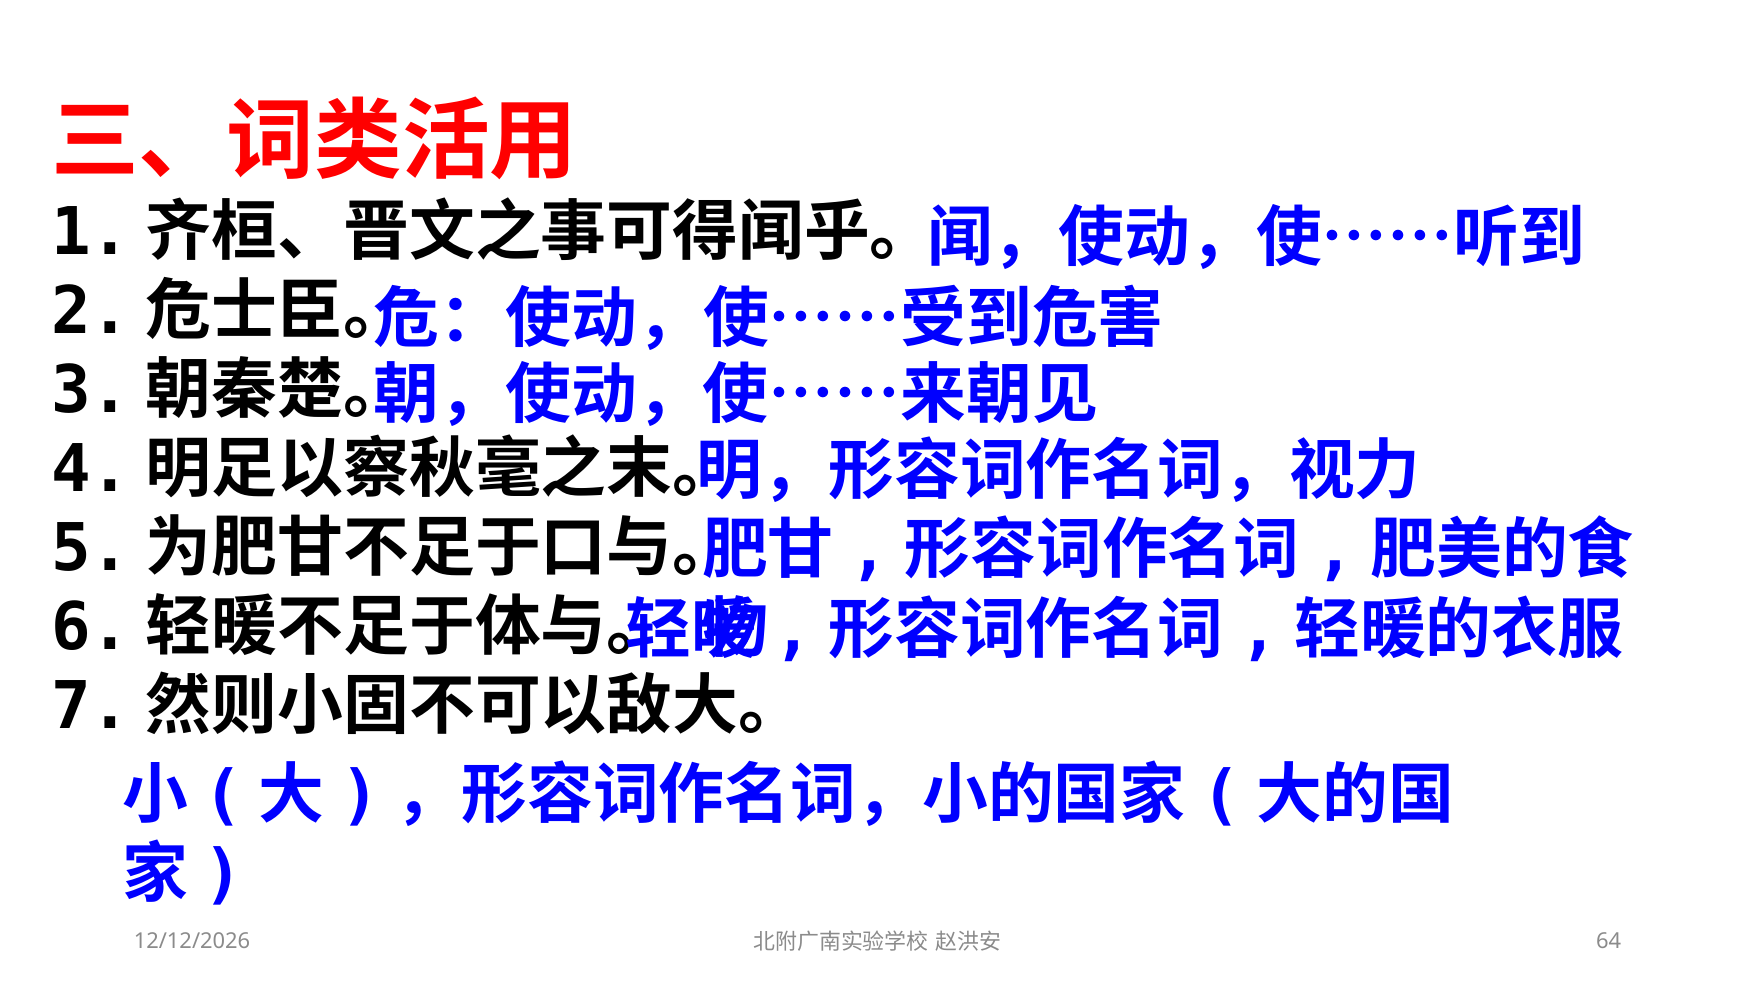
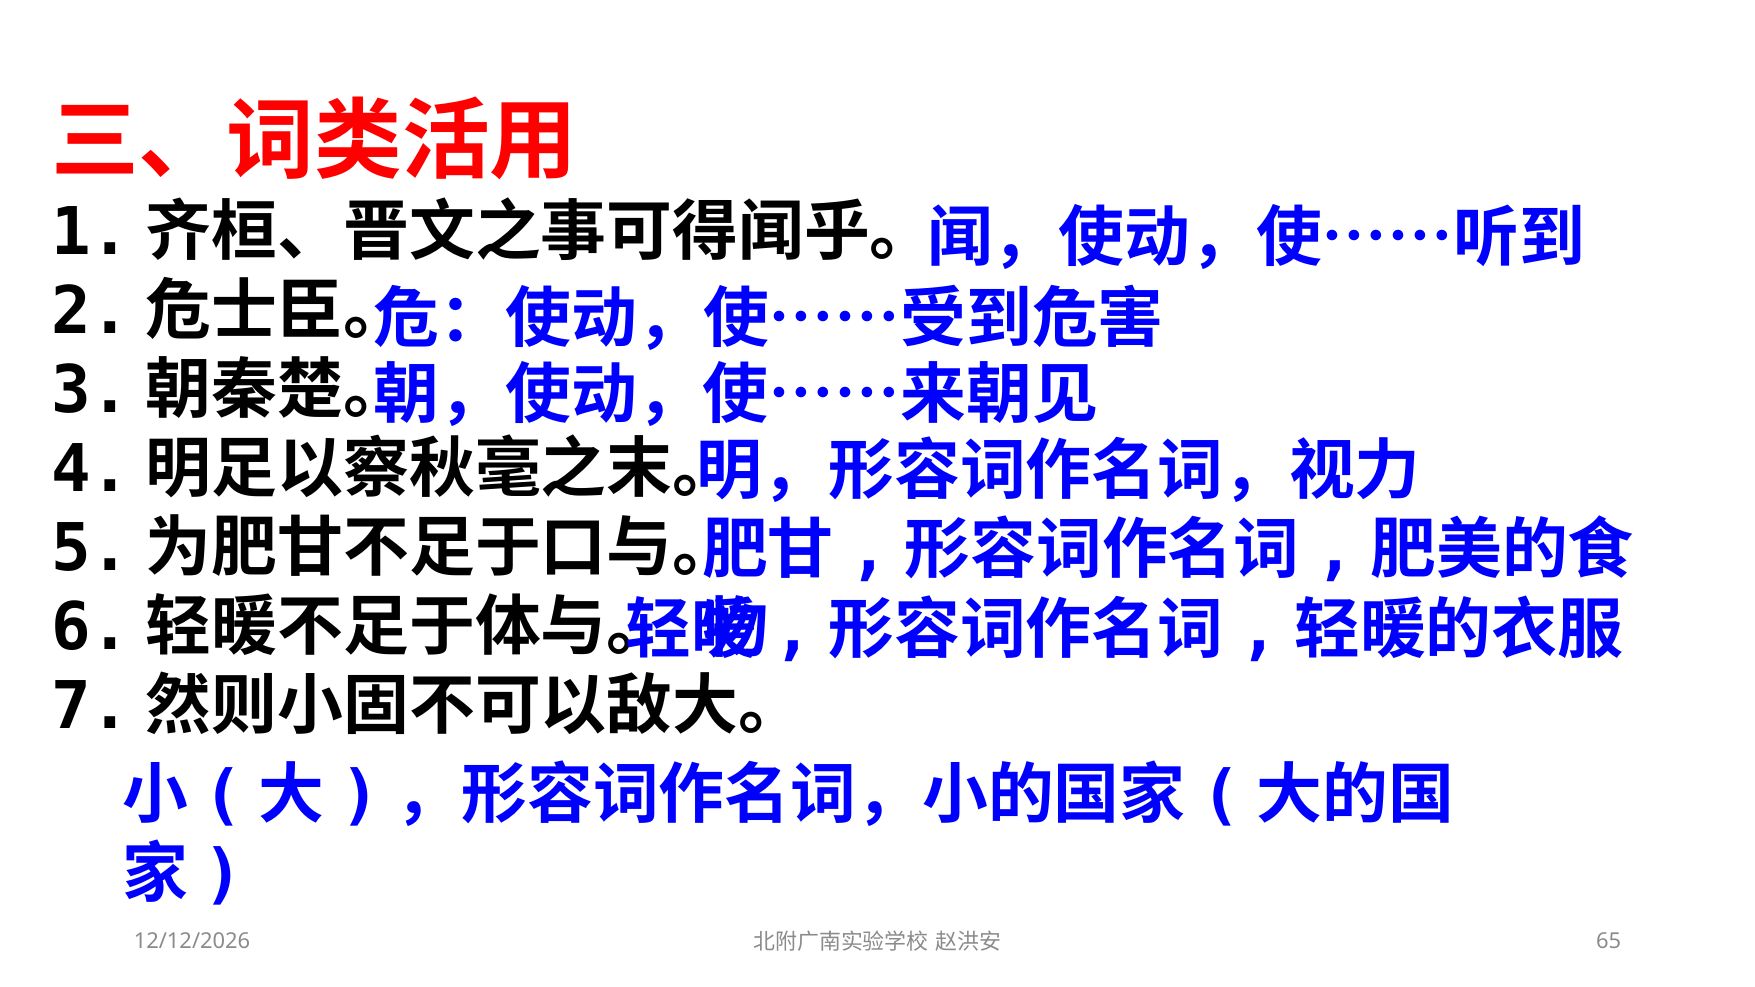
64: 64 -> 65
